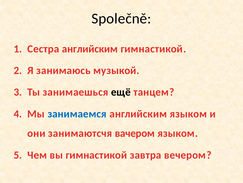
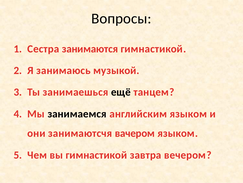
Společně: Společně -> Вопросы
Сестра английским: английским -> занимаются
занимаемся colour: blue -> black
